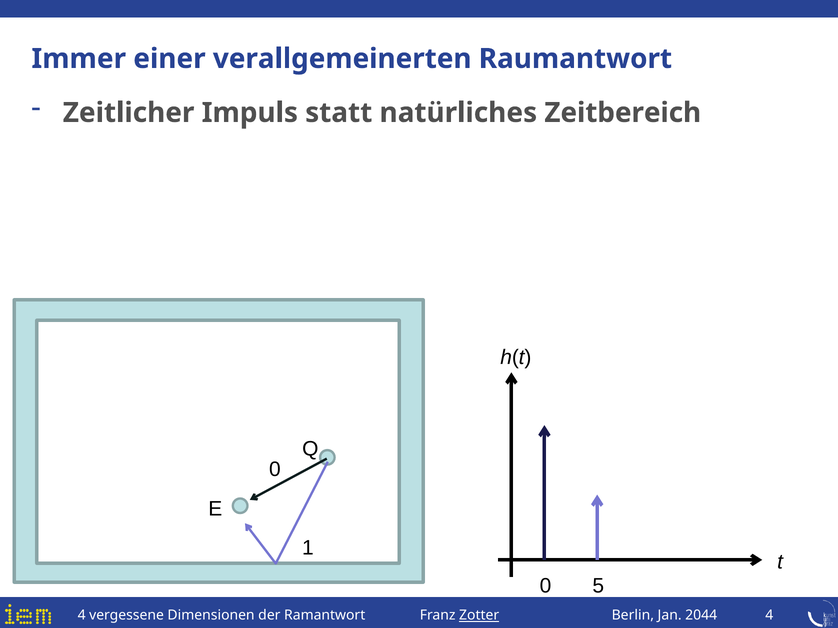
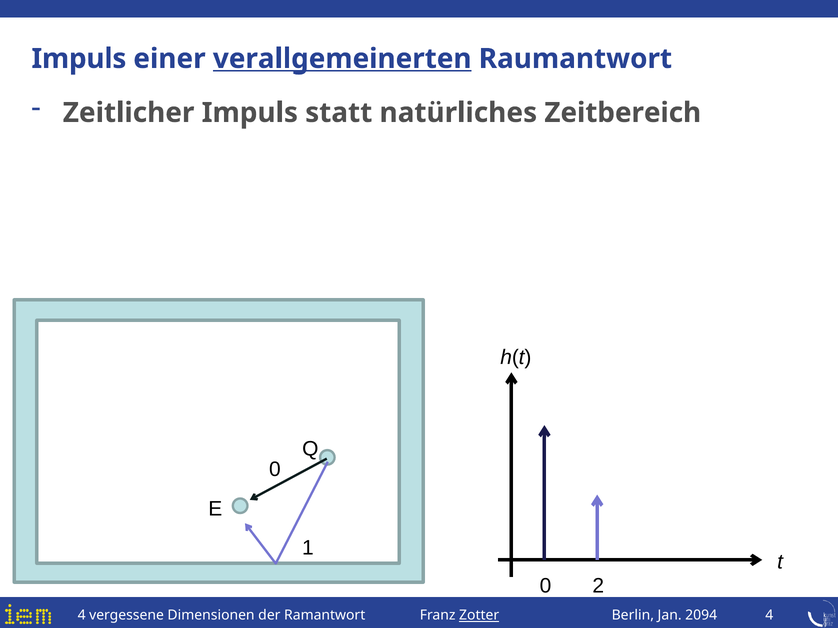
Immer at (79, 59): Immer -> Impuls
verallgemeinerten underline: none -> present
0 5: 5 -> 2
2044: 2044 -> 2094
